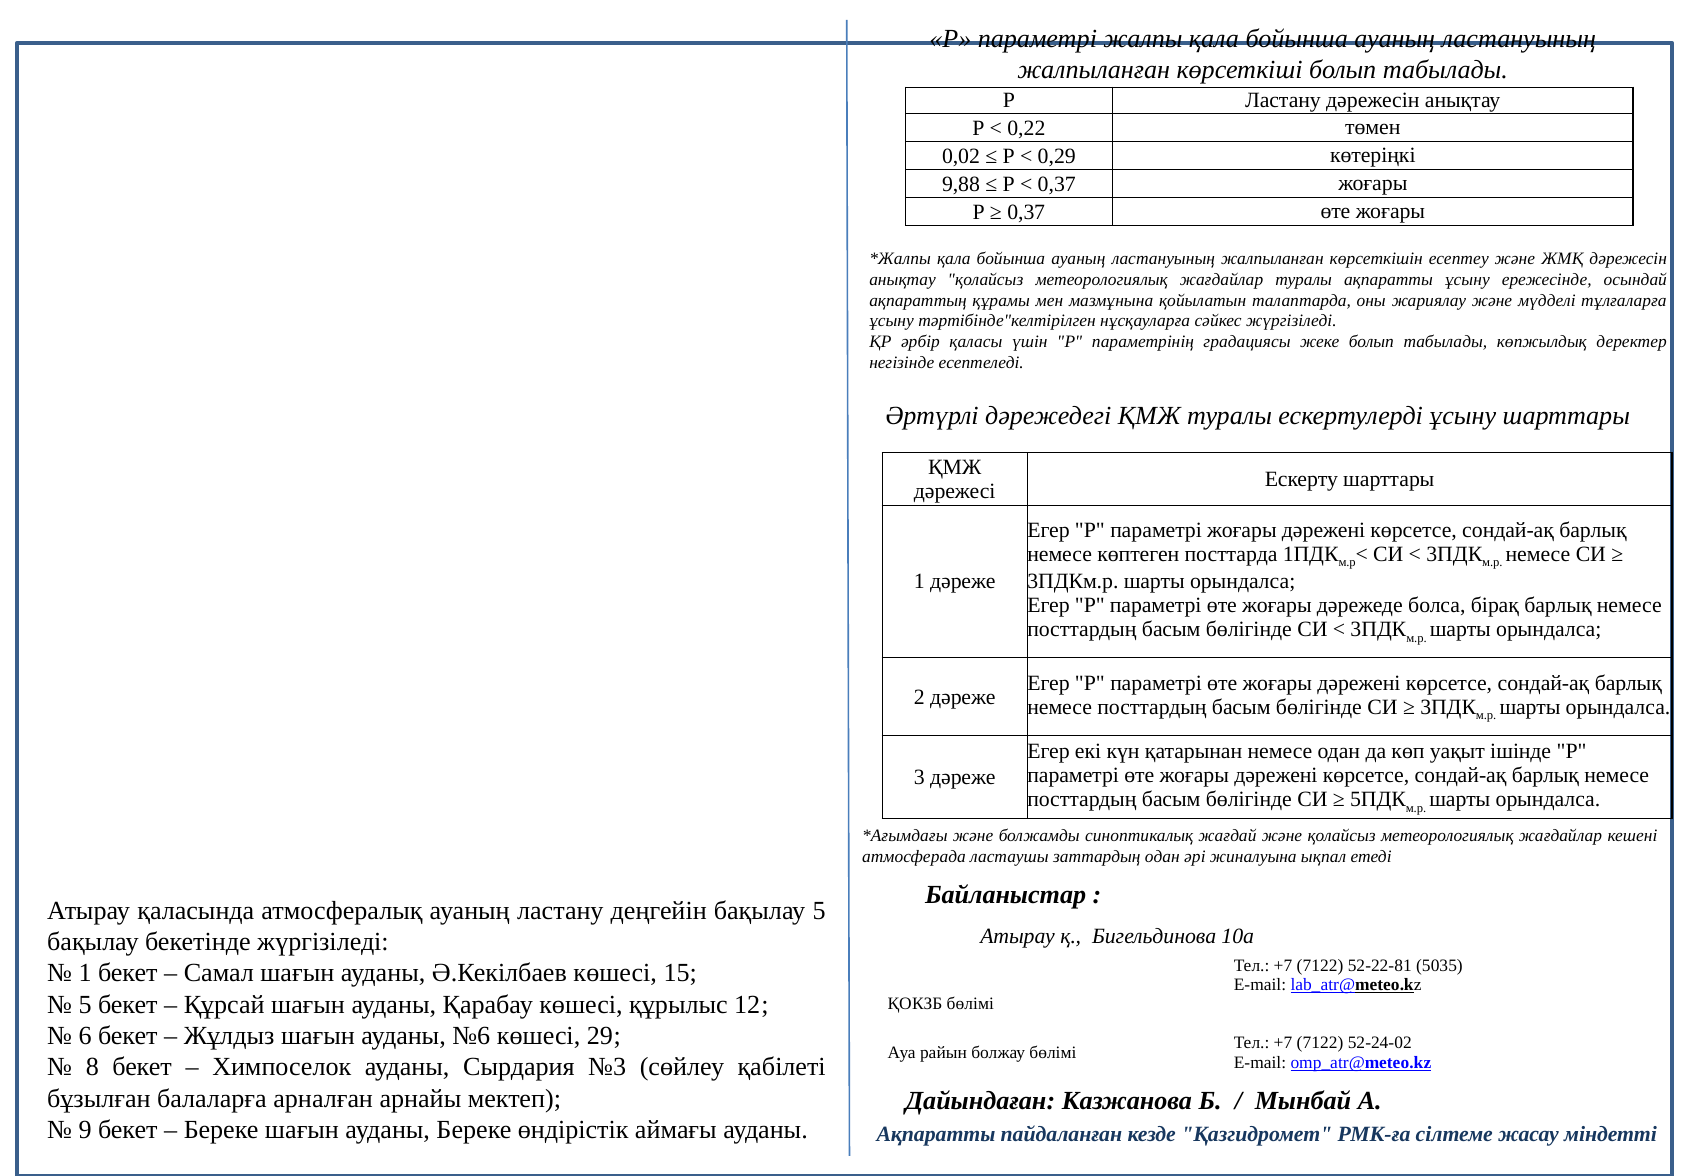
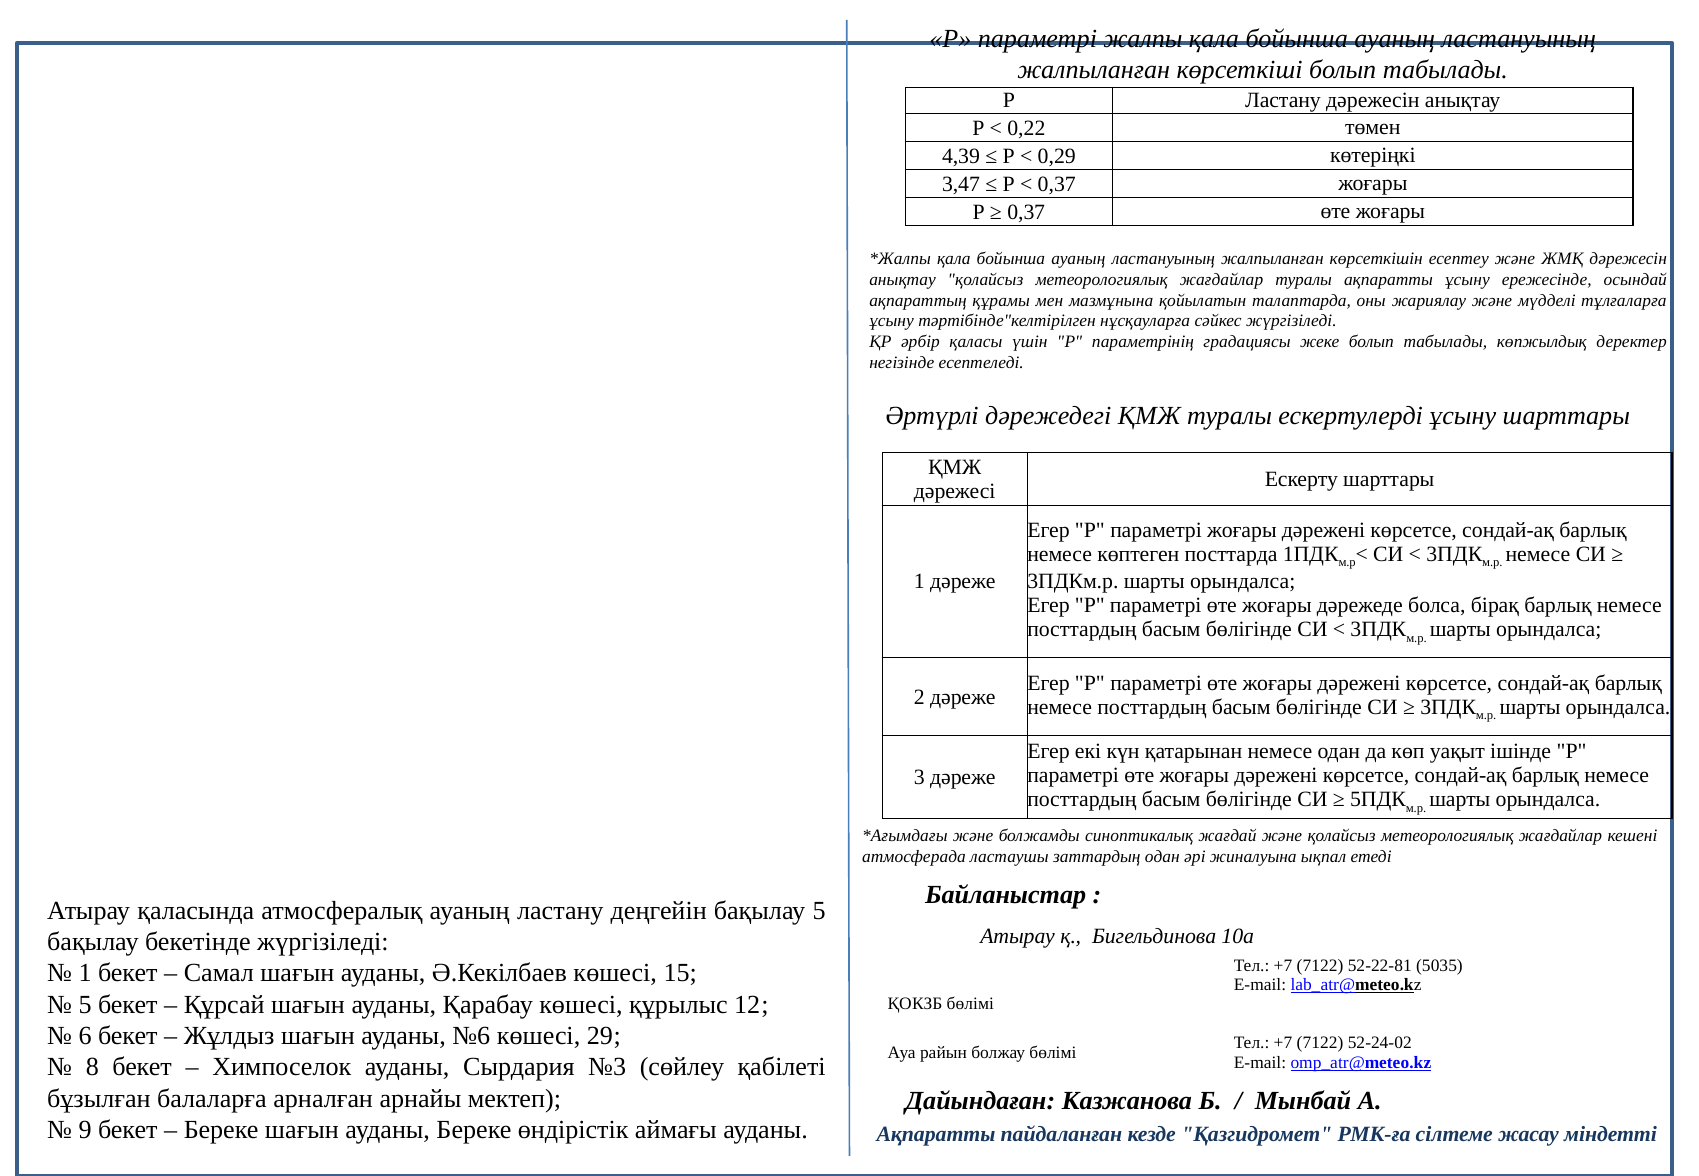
0,02: 0,02 -> 4,39
9,88: 9,88 -> 3,47
